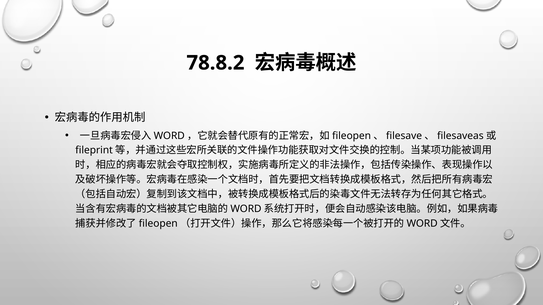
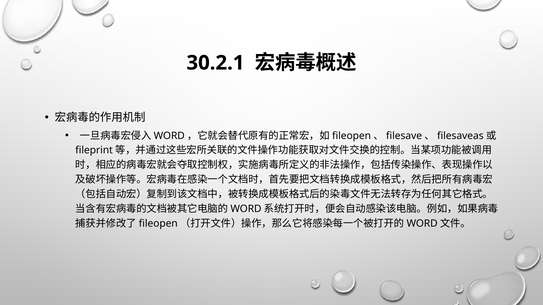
78.8.2: 78.8.2 -> 30.2.1
